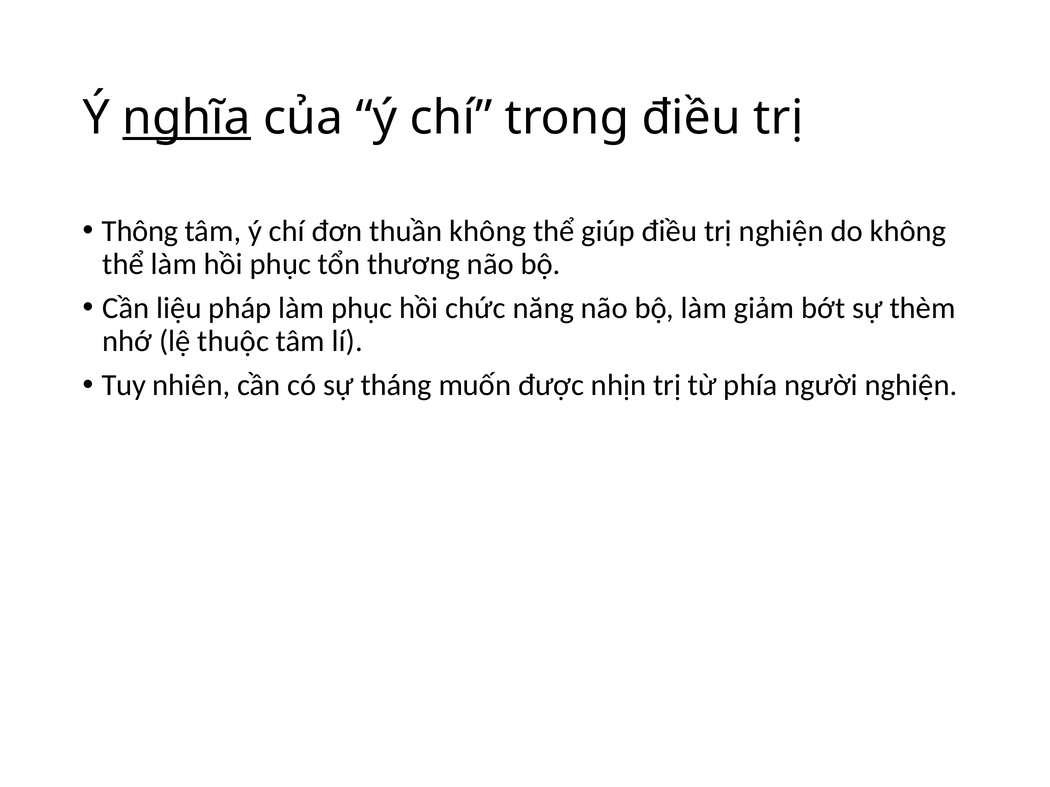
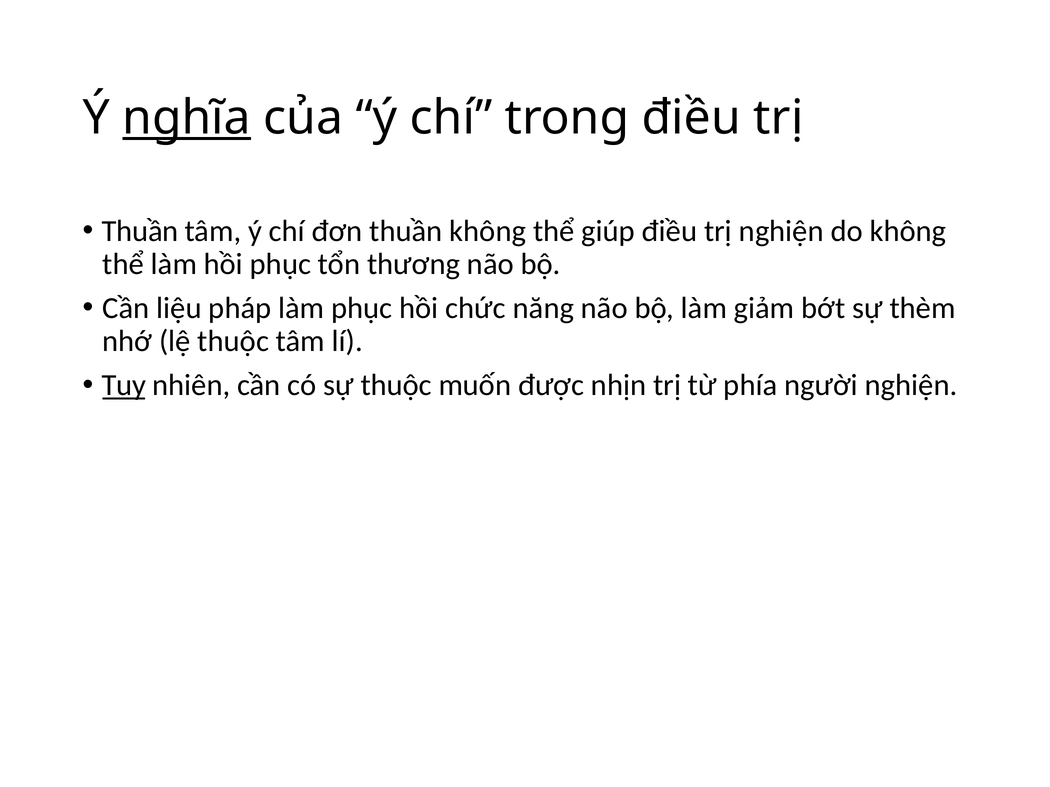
Thông at (140, 231): Thông -> Thuần
Tuy underline: none -> present
sự tháng: tháng -> thuộc
